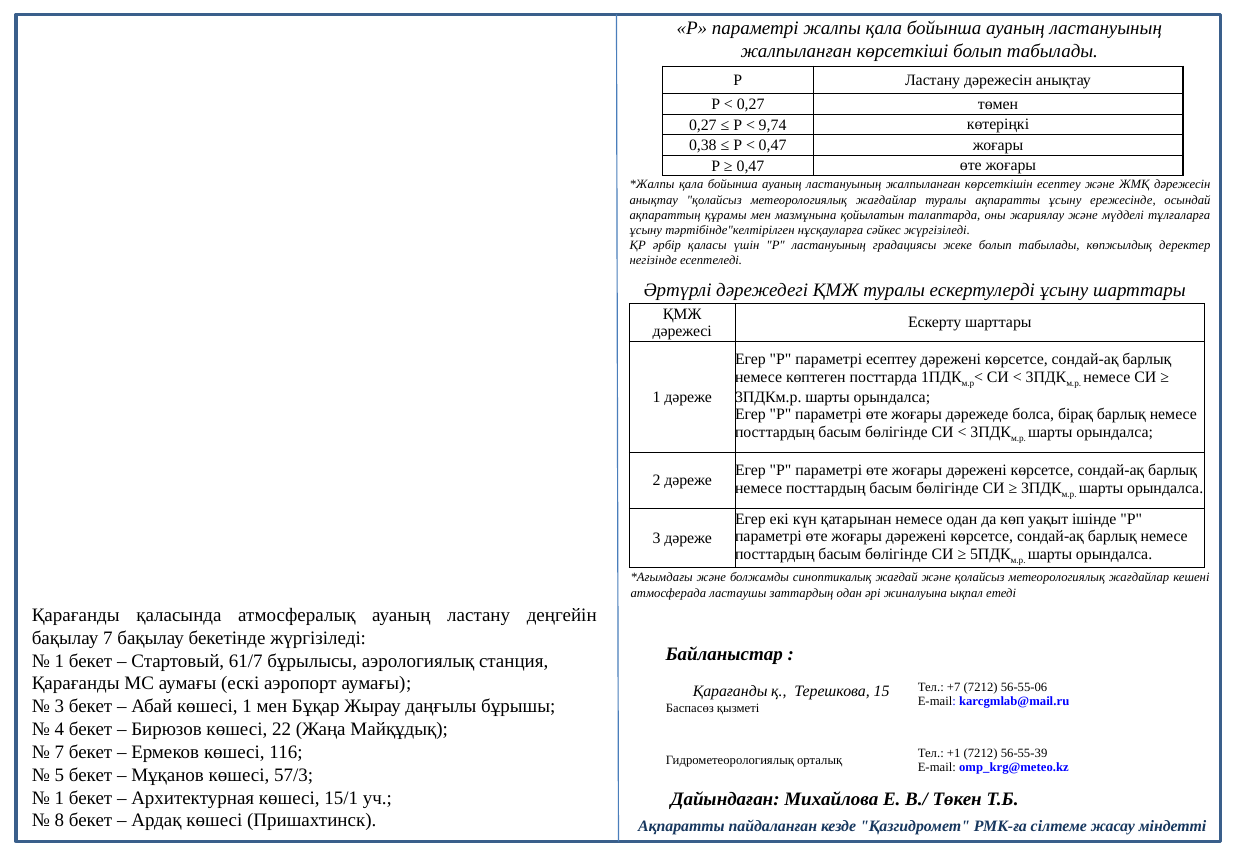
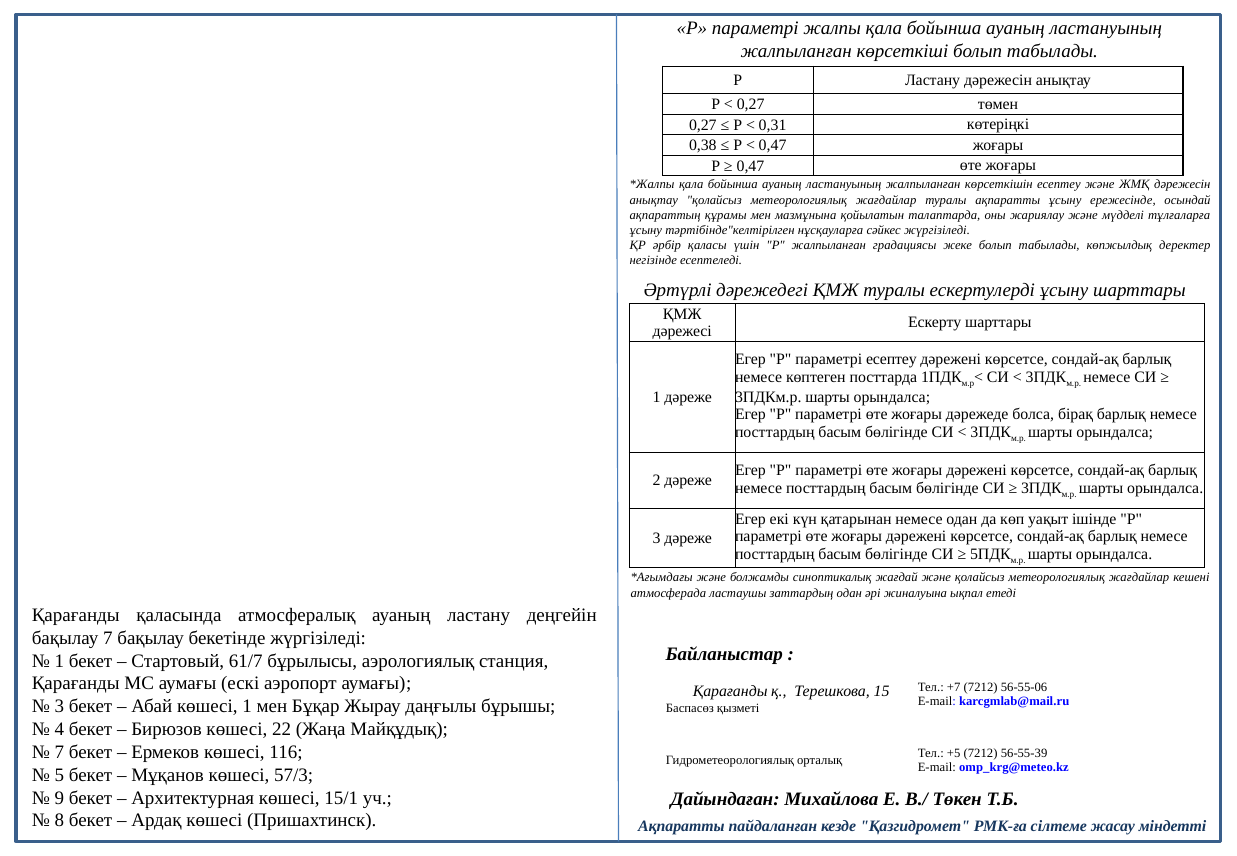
9,74: 9,74 -> 0,31
Р ластануының: ластануының -> жалпыланған
+1: +1 -> +5
1 at (59, 798): 1 -> 9
